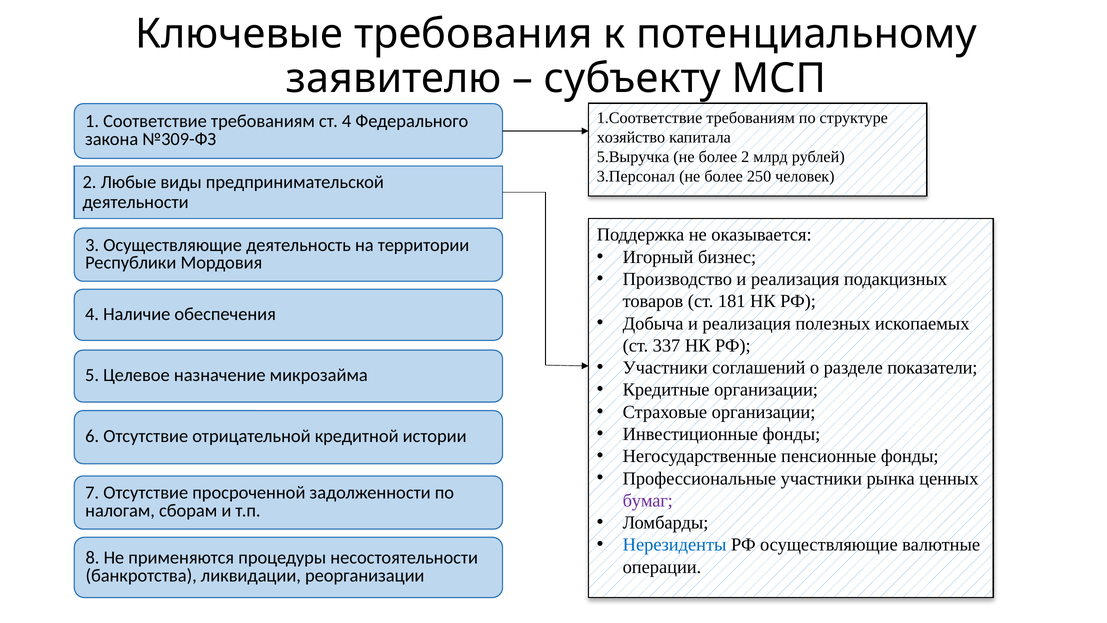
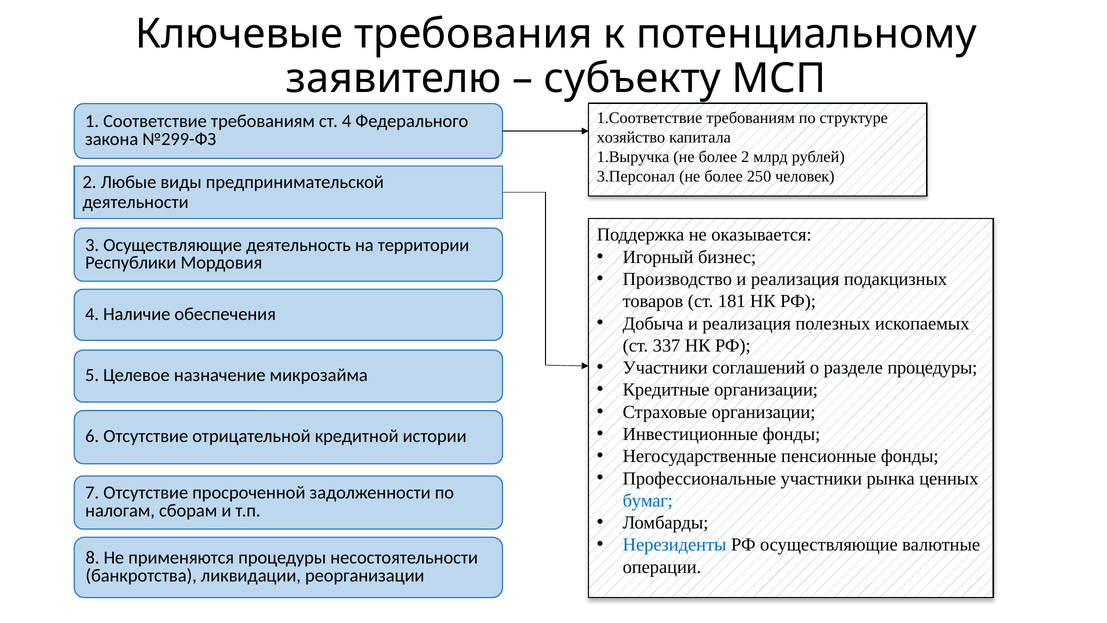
№309-ФЗ: №309-ФЗ -> №299-ФЗ
5.Выручка: 5.Выручка -> 1.Выручка
разделе показатели: показатели -> процедуры
бумаг colour: purple -> blue
